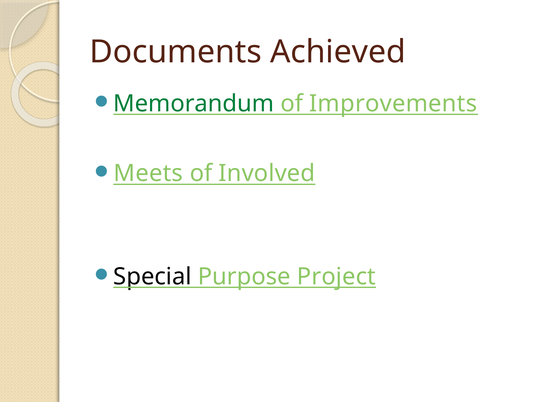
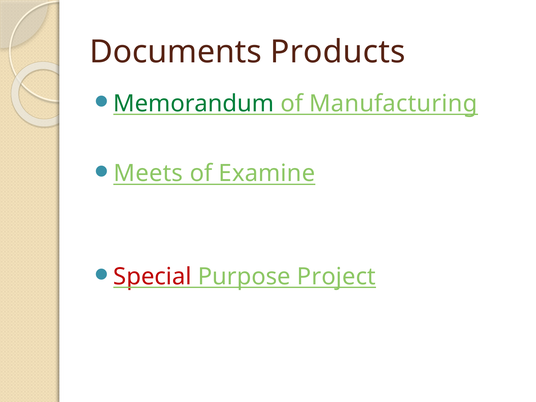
Achieved: Achieved -> Products
Improvements: Improvements -> Manufacturing
Involved: Involved -> Examine
Special colour: black -> red
